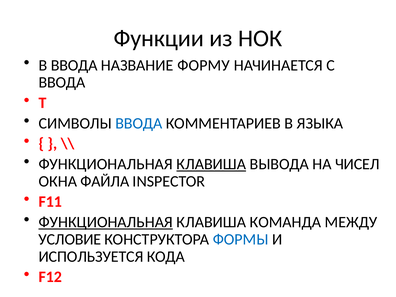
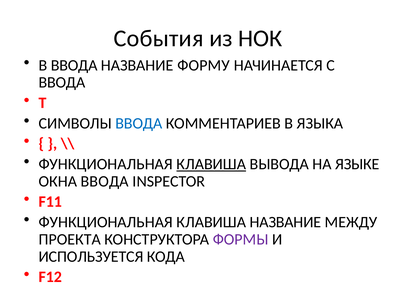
Функции: Функции -> События
ЧИСЕЛ: ЧИСЕЛ -> ЯЗЫКЕ
ОКНА ФАЙЛА: ФАЙЛА -> ВВОДА
ФУНКЦИОНАЛЬНАЯ at (106, 222) underline: present -> none
КЛАВИША КОМАНДА: КОМАНДА -> НАЗВАНИЕ
УСЛОВИЕ: УСЛОВИЕ -> ПРОЕКТА
ФОРМЫ colour: blue -> purple
